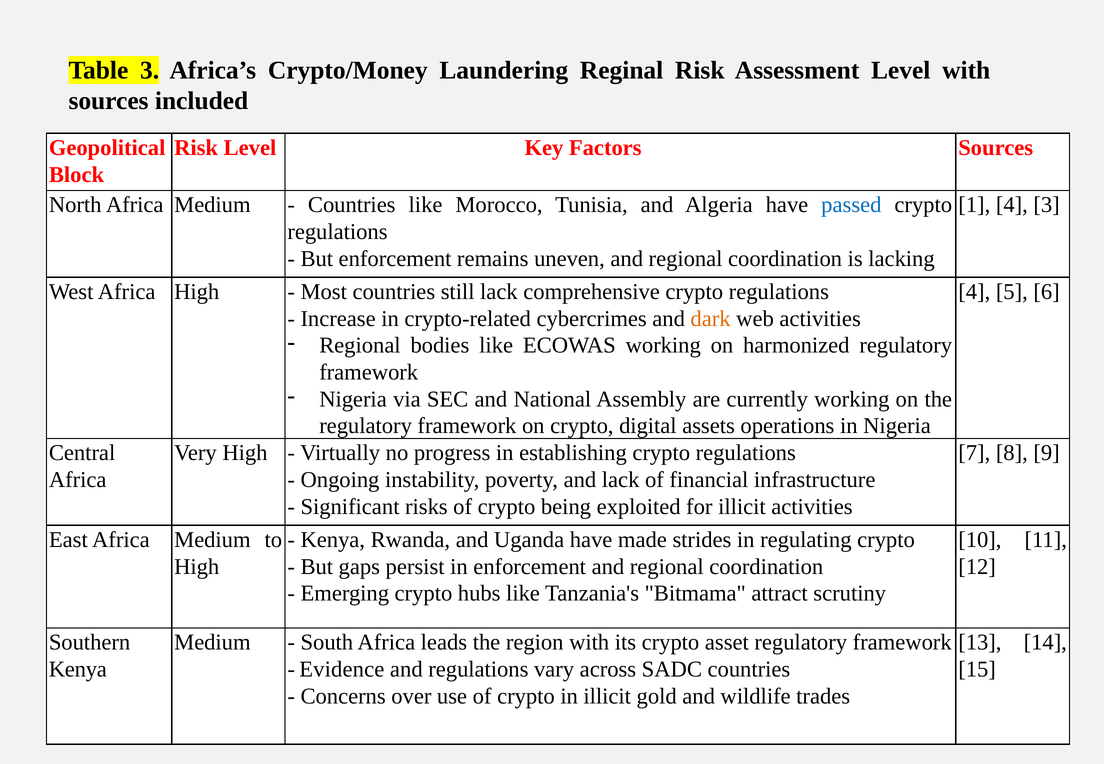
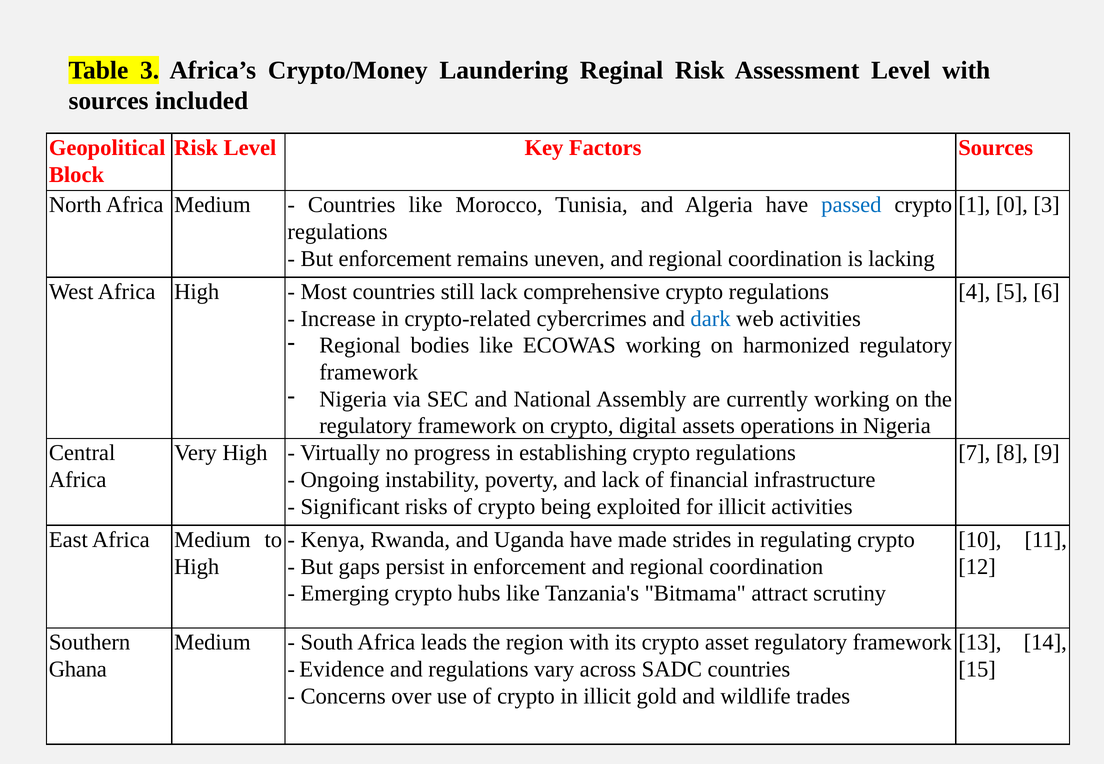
1 4: 4 -> 0
dark colour: orange -> blue
Kenya at (78, 670): Kenya -> Ghana
